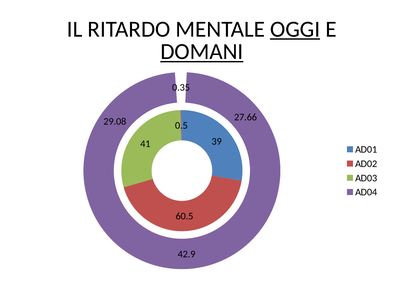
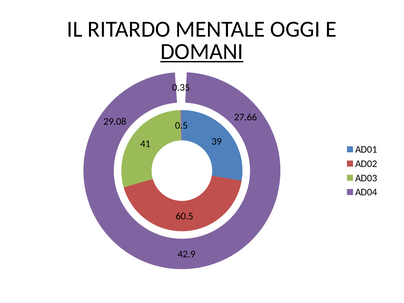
OGGI underline: present -> none
